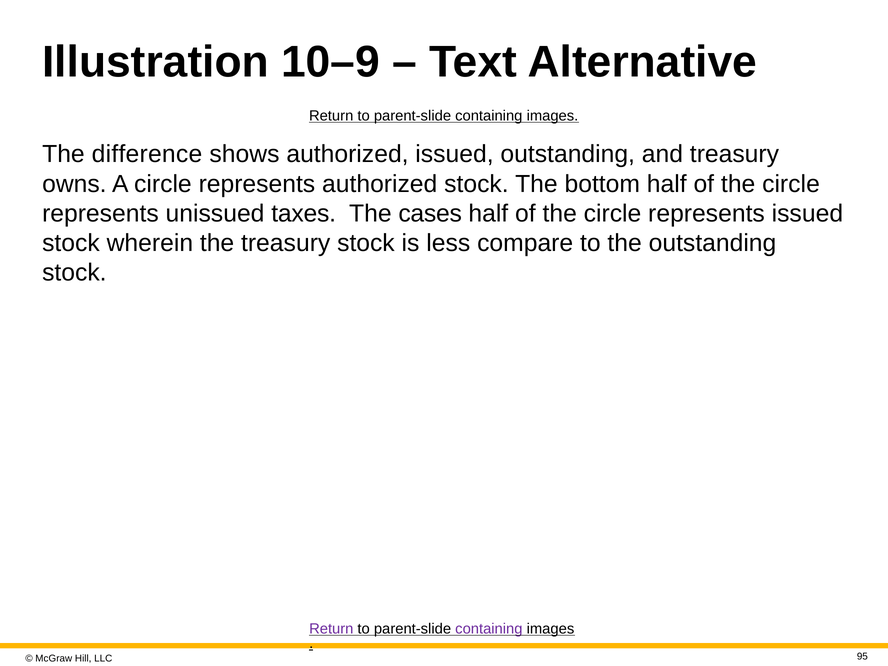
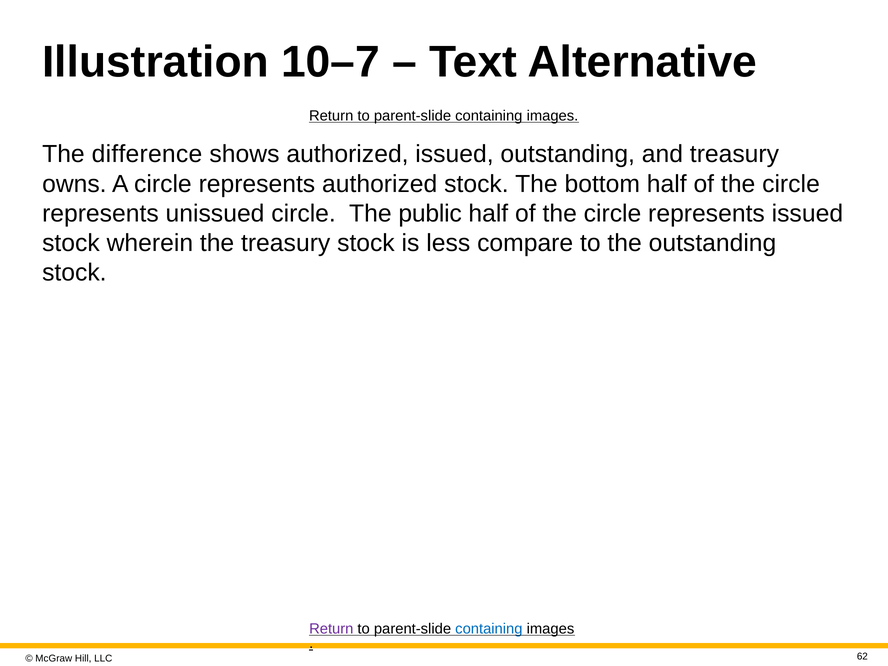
10–9: 10–9 -> 10–7
unissued taxes: taxes -> circle
cases: cases -> public
containing at (489, 629) colour: purple -> blue
95: 95 -> 62
